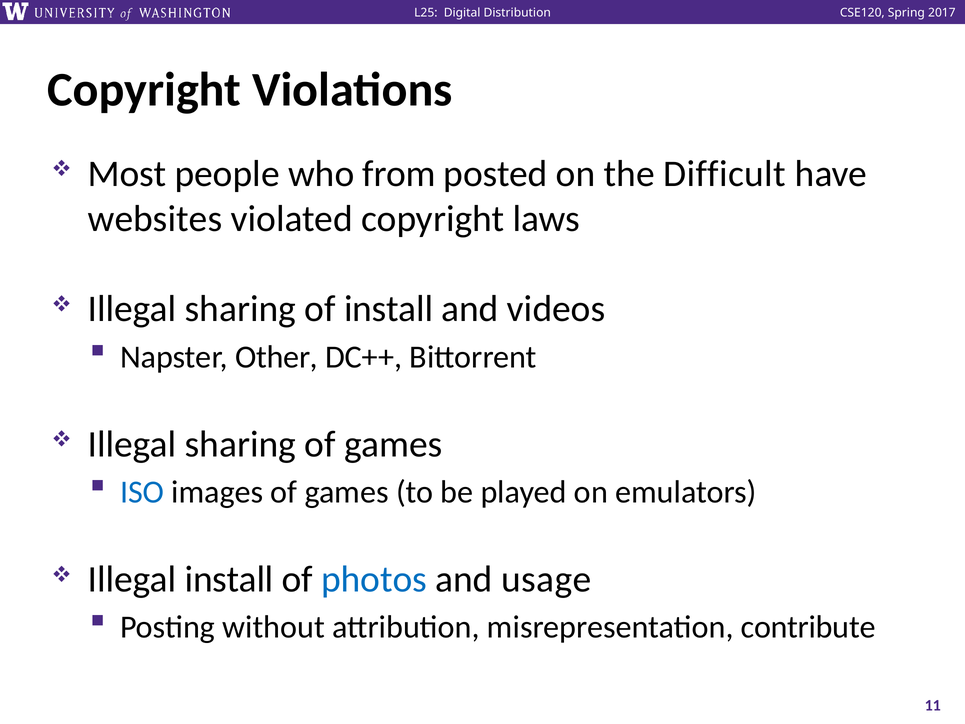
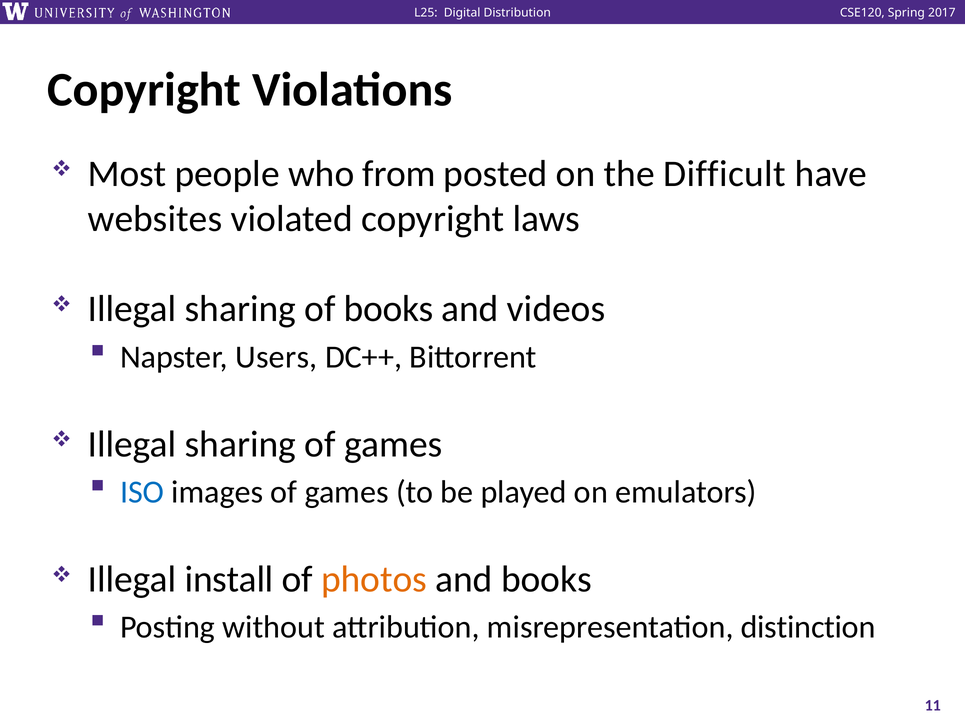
of install: install -> books
Other: Other -> Users
photos colour: blue -> orange
and usage: usage -> books
contribute: contribute -> distinction
